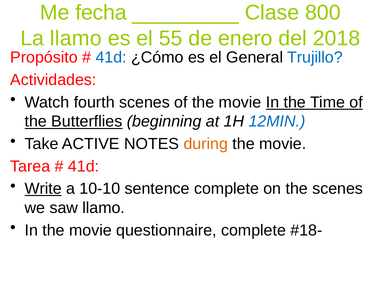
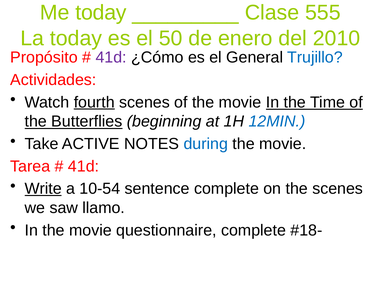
Me fecha: fecha -> today
800: 800 -> 555
La llamo: llamo -> today
55: 55 -> 50
2018: 2018 -> 2010
41d at (111, 57) colour: blue -> purple
fourth underline: none -> present
during colour: orange -> blue
10-10: 10-10 -> 10-54
